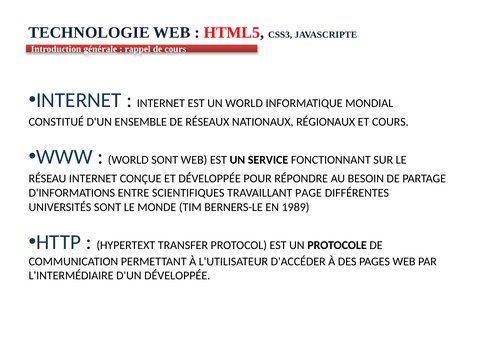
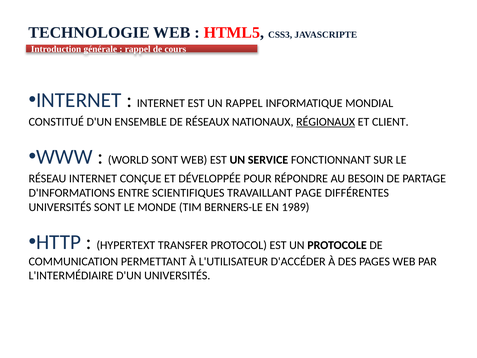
UN WORLD: WORLD -> RAPPEL
RÉGIONAUX underline: none -> present
ET COURS: COURS -> CLIENT
D'UN DÉVELOPPÉE: DÉVELOPPÉE -> UNIVERSITÉS
